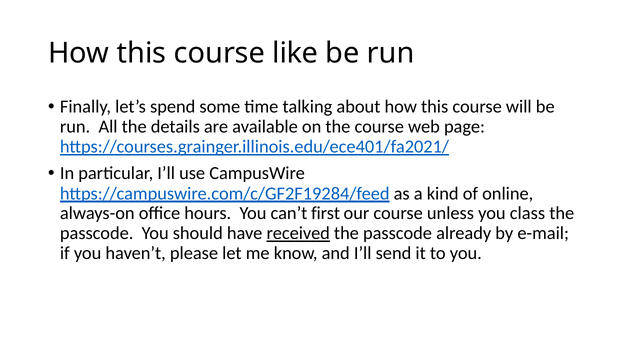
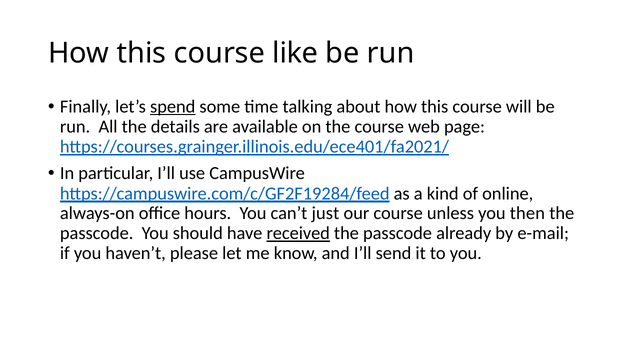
spend underline: none -> present
first: first -> just
class: class -> then
